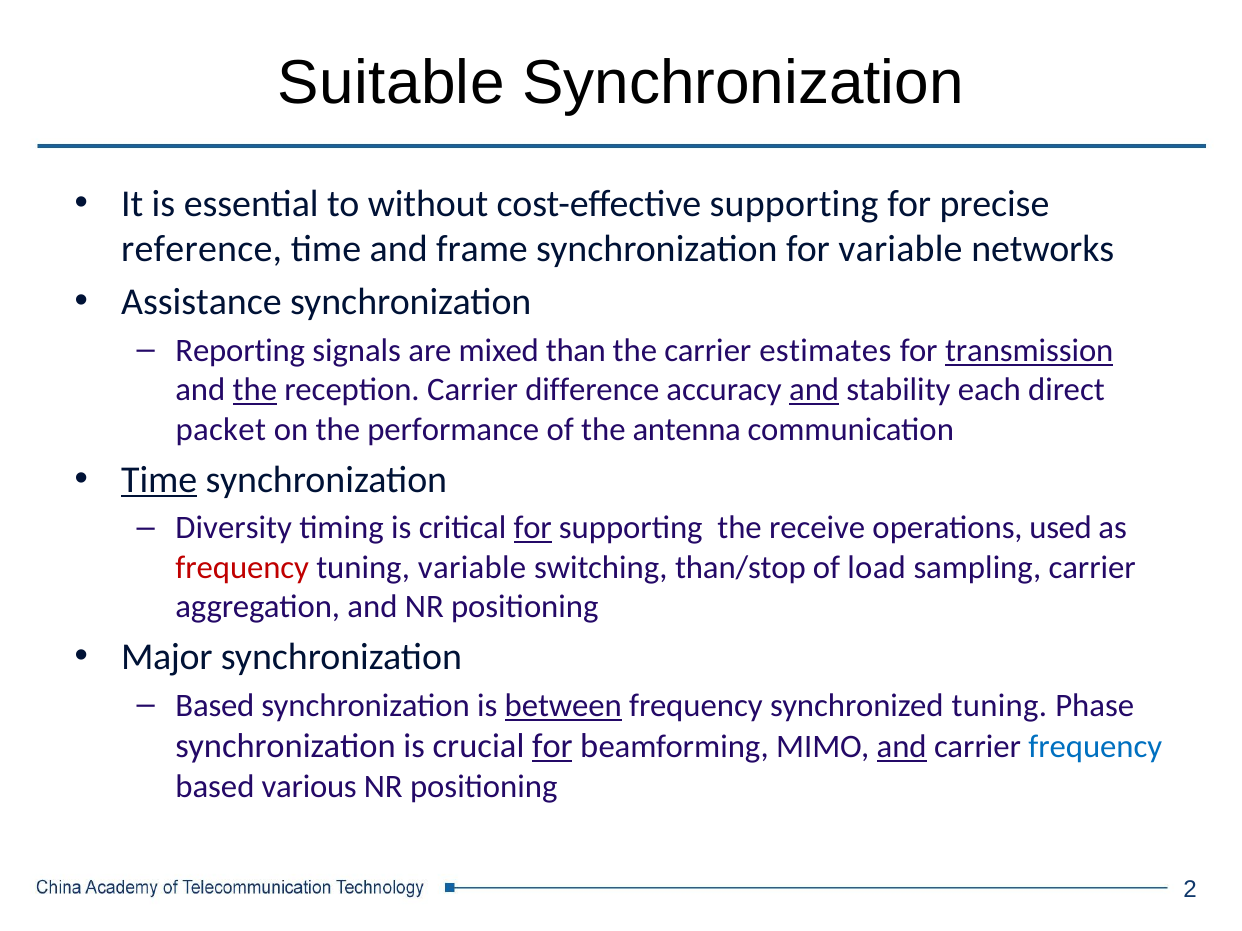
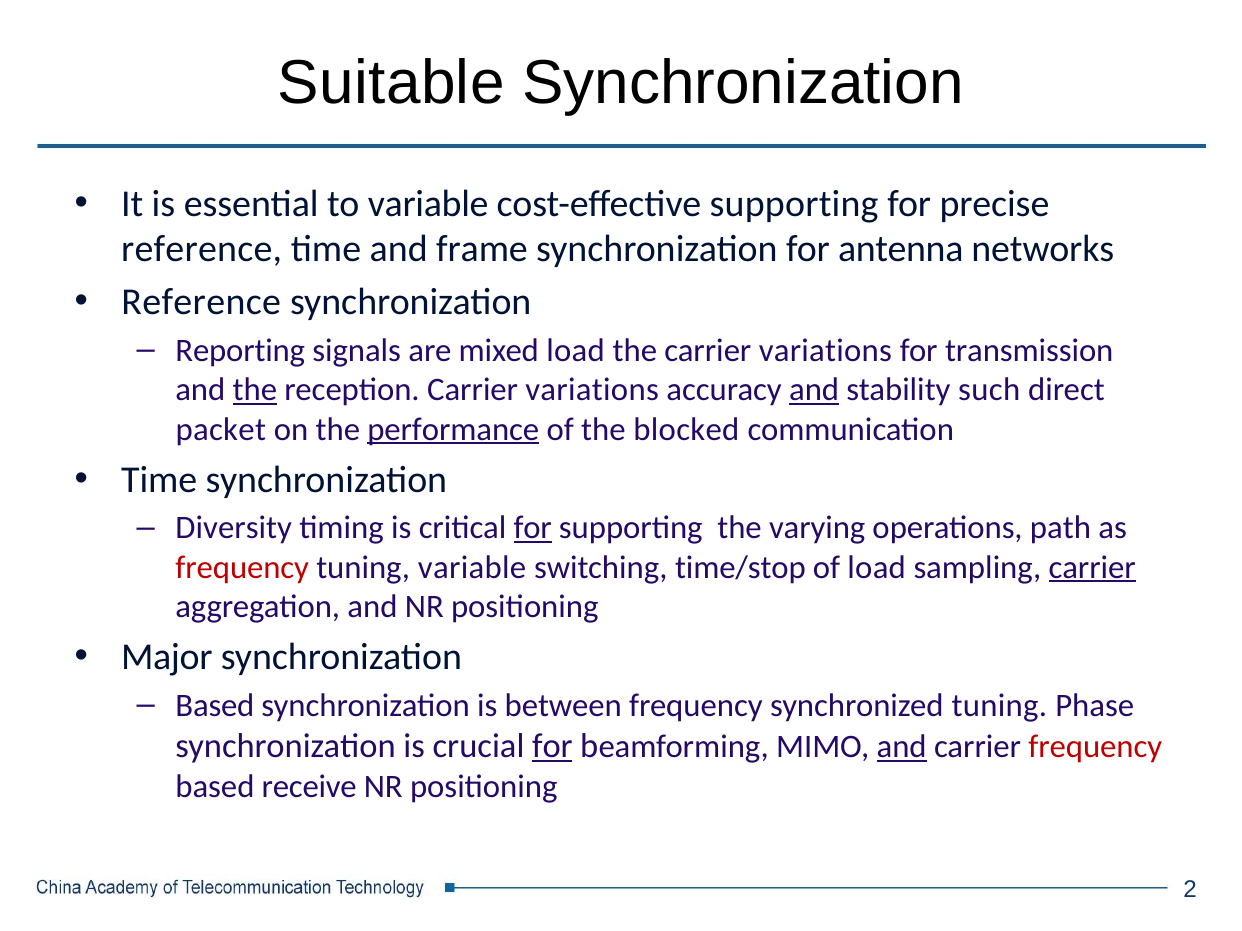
to without: without -> variable
for variable: variable -> antenna
Assistance at (201, 302): Assistance -> Reference
mixed than: than -> load
the carrier estimates: estimates -> variations
transmission underline: present -> none
reception Carrier difference: difference -> variations
each: each -> such
performance underline: none -> present
antenna: antenna -> blocked
Time at (159, 480) underline: present -> none
receive: receive -> varying
used: used -> path
than/stop: than/stop -> time/stop
carrier at (1092, 568) underline: none -> present
between underline: present -> none
frequency at (1095, 747) colour: blue -> red
various: various -> receive
